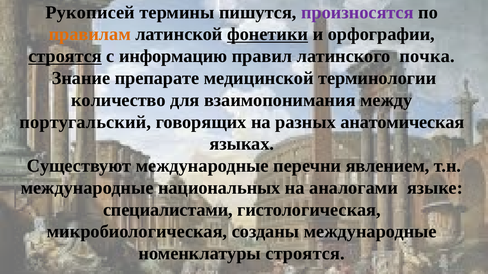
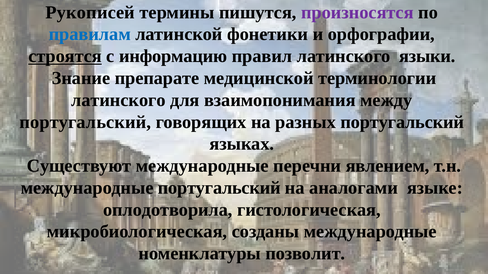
правилам colour: orange -> blue
фонетики underline: present -> none
почка: почка -> языки
количество at (118, 100): количество -> латинского
разных анатомическая: анатомическая -> португальский
международные национальных: национальных -> португальский
специалистами: специалистами -> оплодотворила
номенклатуры строятся: строятся -> позволит
